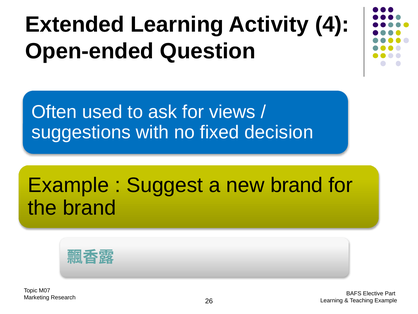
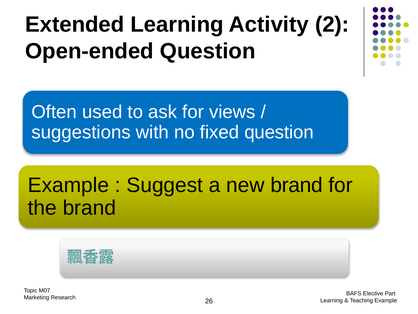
4: 4 -> 2
fixed decision: decision -> question
